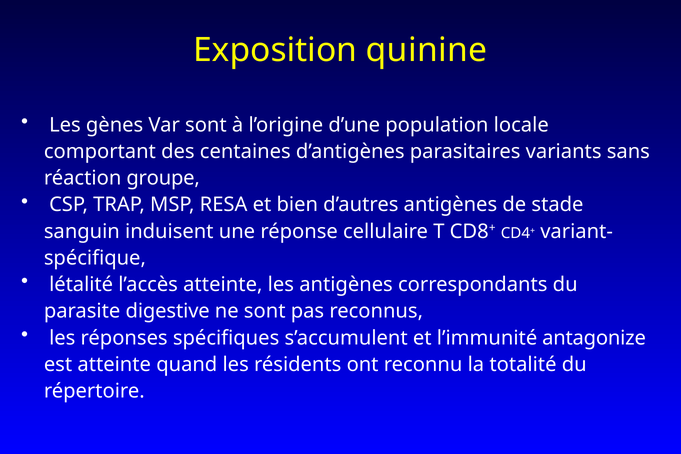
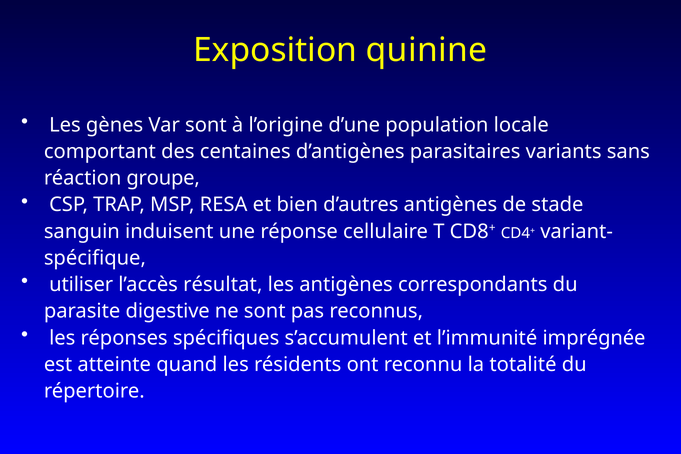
létalité: létalité -> utiliser
l’accès atteinte: atteinte -> résultat
antagonize: antagonize -> imprégnée
